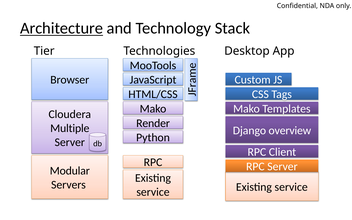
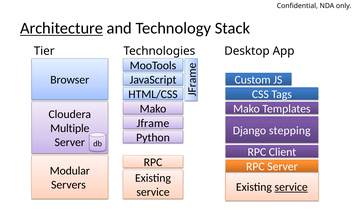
Render: Render -> Jframe
overview: overview -> stepping
service at (291, 187) underline: none -> present
